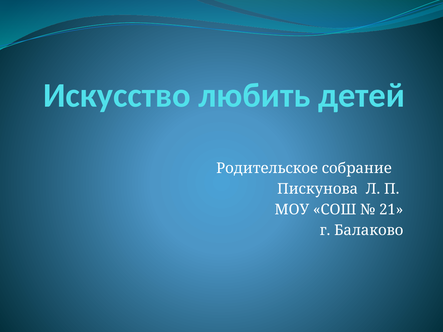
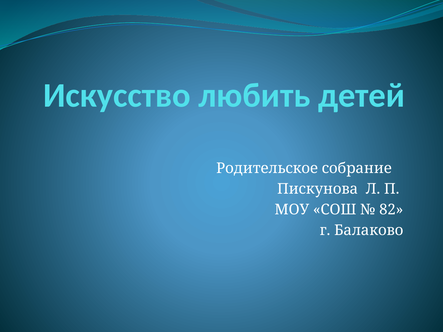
21: 21 -> 82
